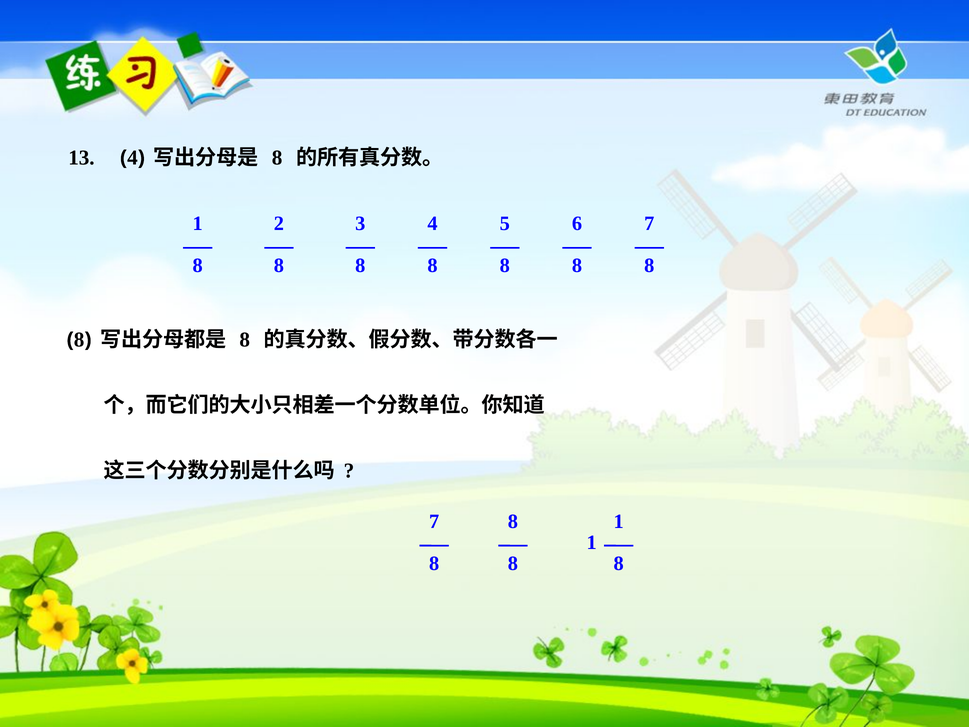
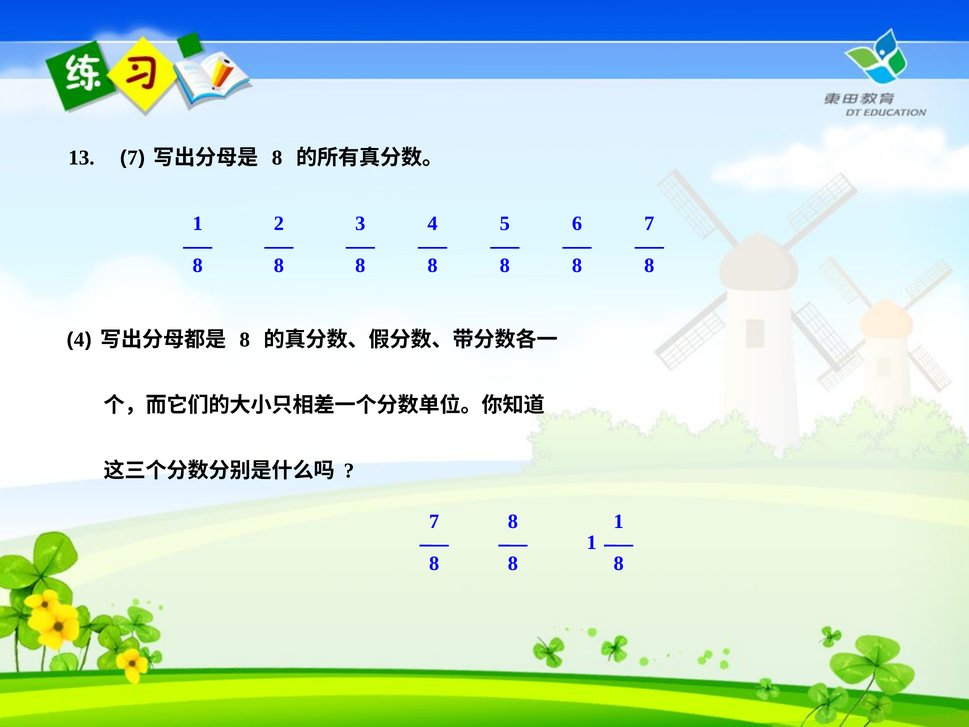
4 at (132, 158): 4 -> 7
8 at (79, 340): 8 -> 4
